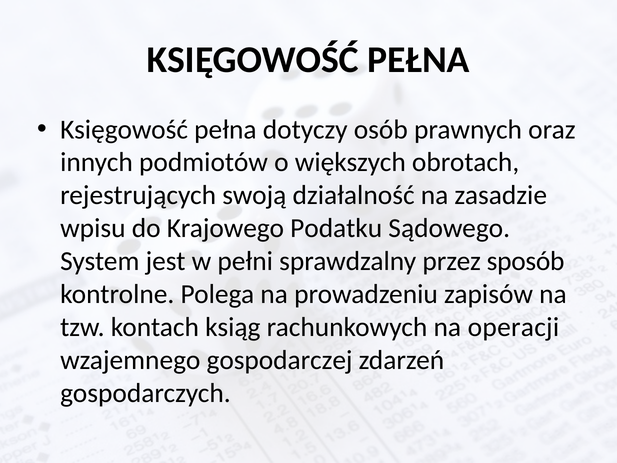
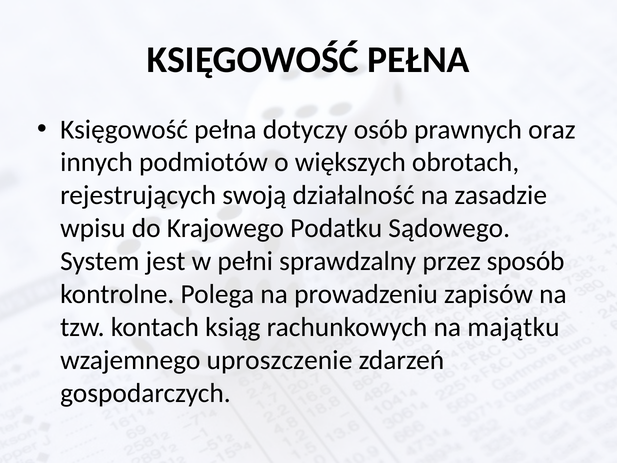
operacji: operacji -> majątku
gospodarczej: gospodarczej -> uproszczenie
